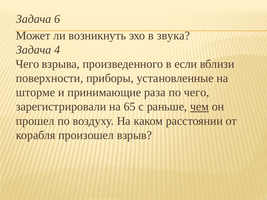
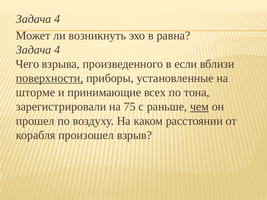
6 at (57, 19): 6 -> 4
звука: звука -> равна
поверхности underline: none -> present
раза: раза -> всех
по чего: чего -> тона
65: 65 -> 75
